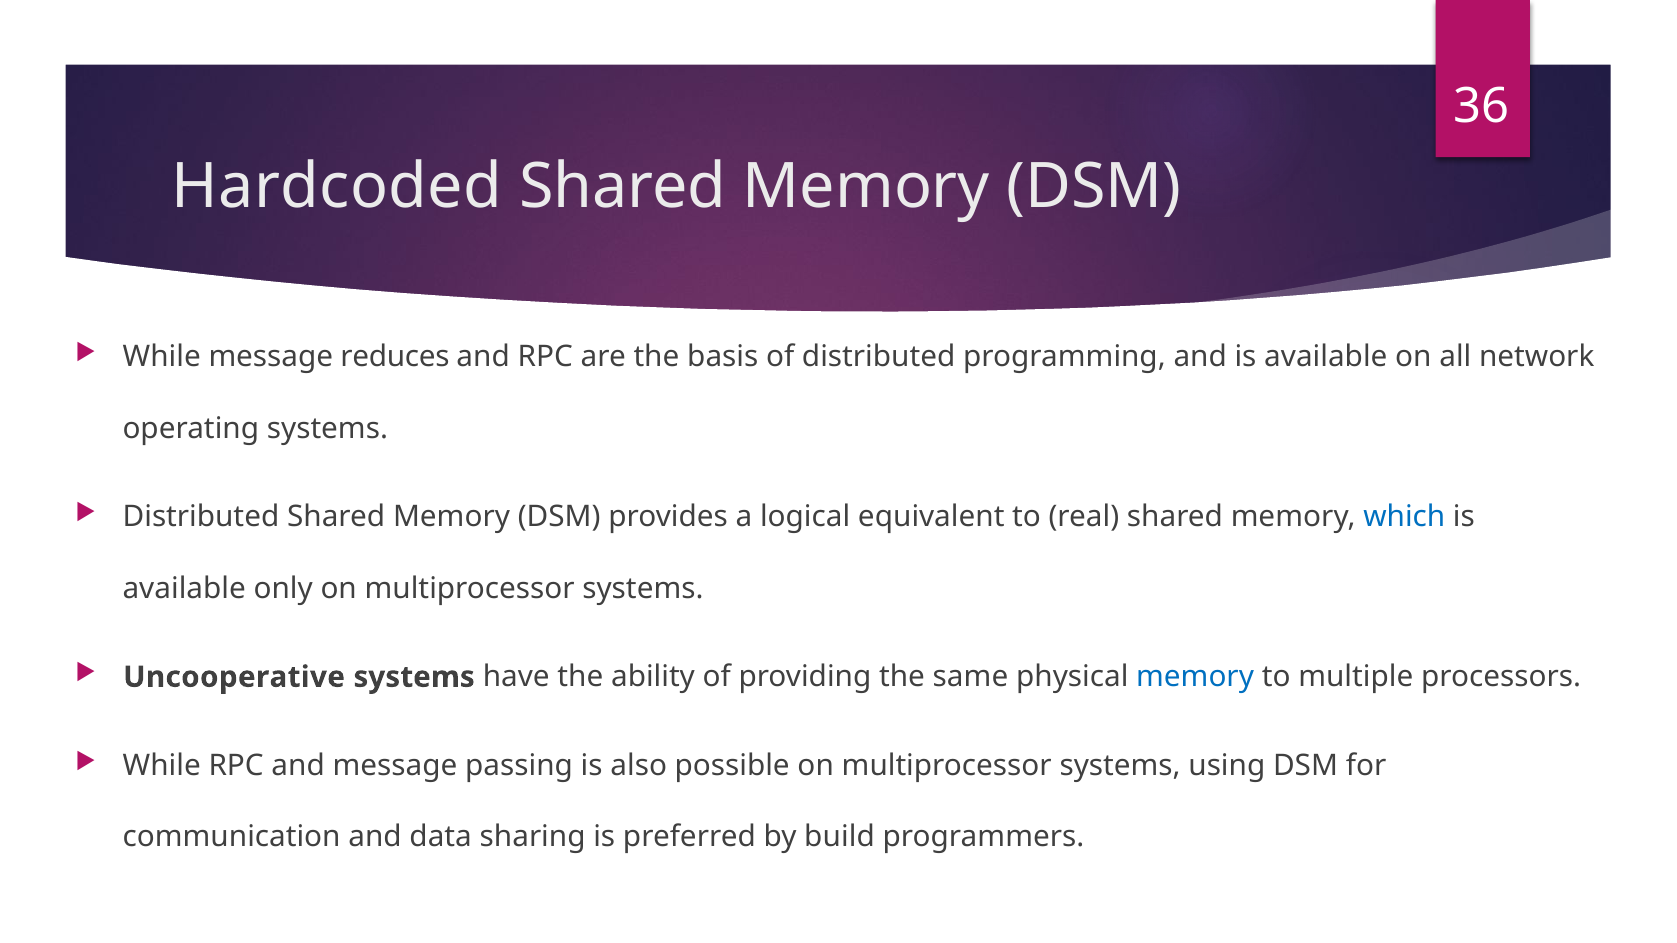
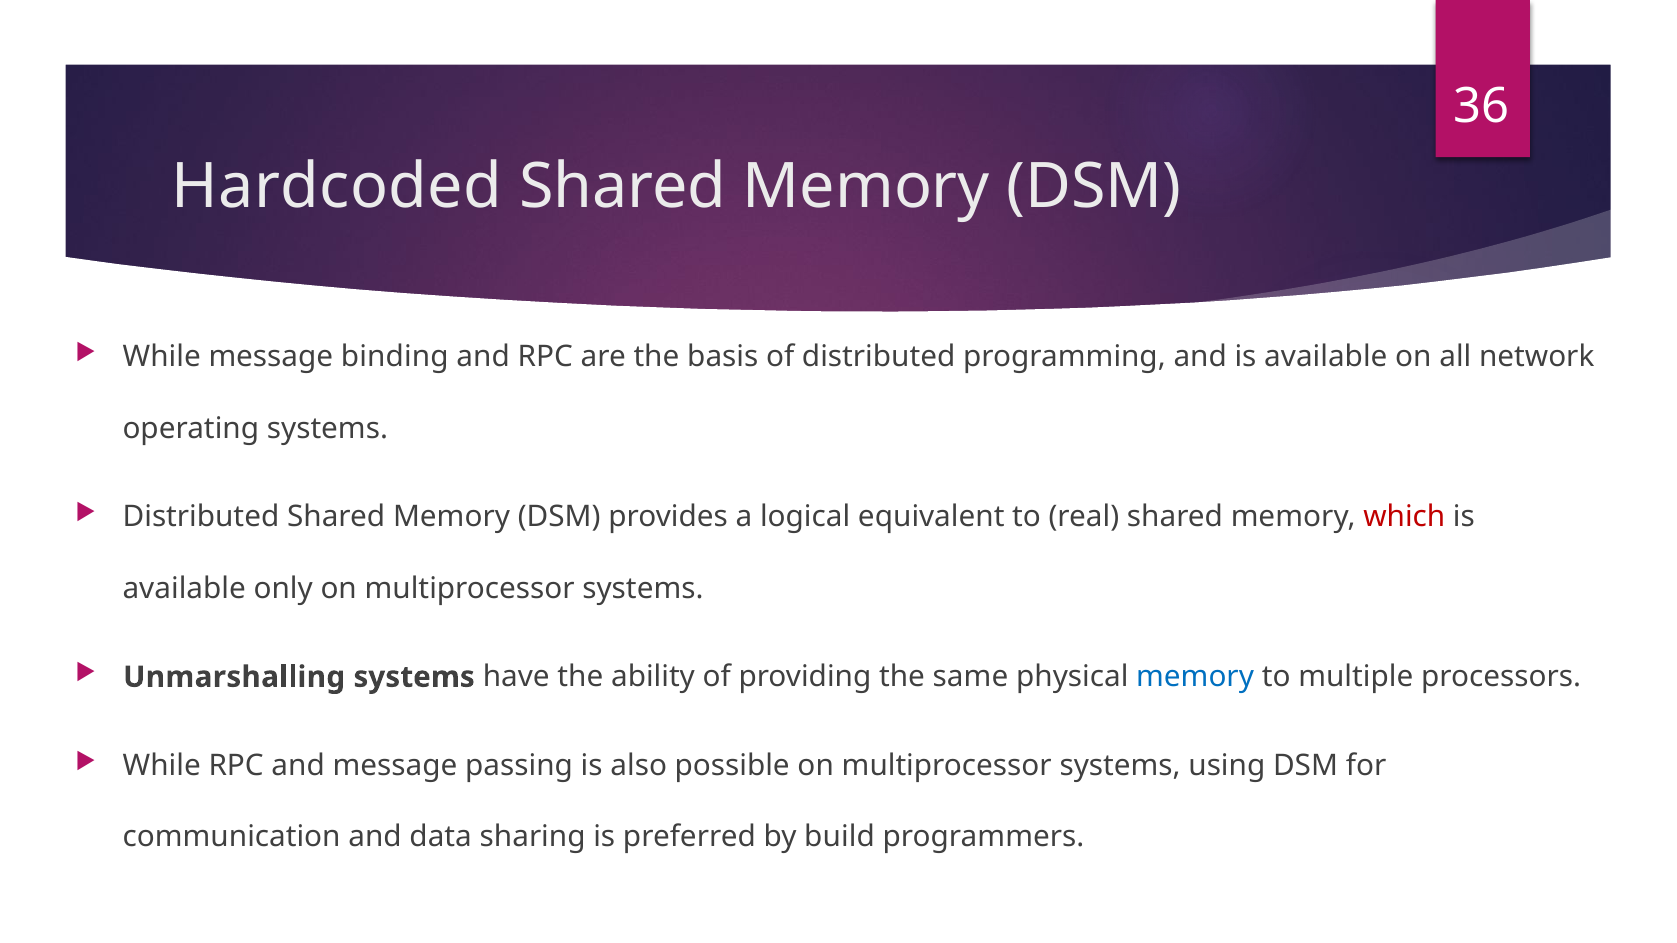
reduces: reduces -> binding
which colour: blue -> red
Uncooperative: Uncooperative -> Unmarshalling
